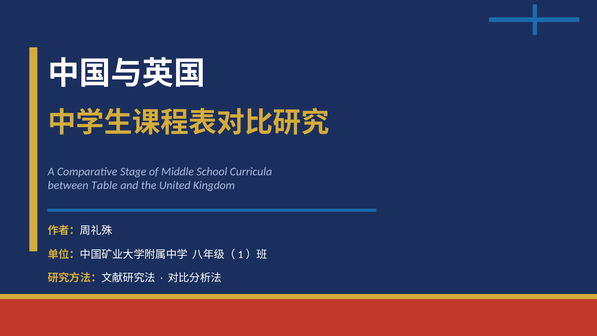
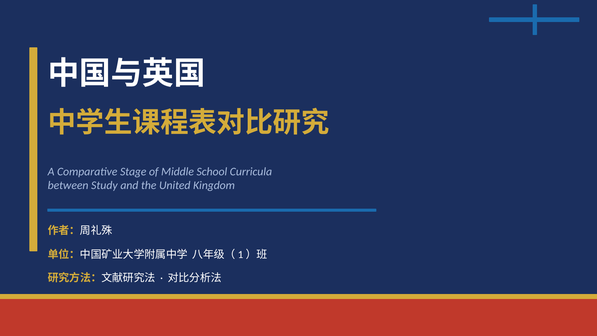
Table: Table -> Study
